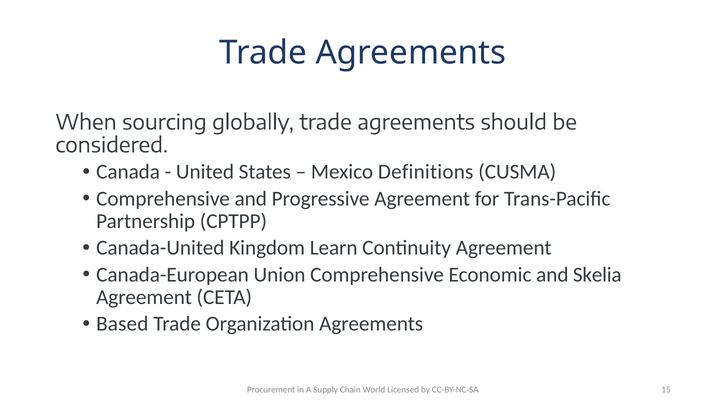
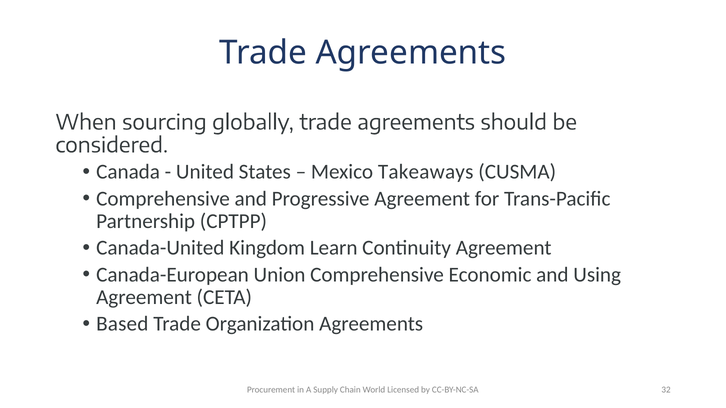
Definitions: Definitions -> Takeaways
Skelia: Skelia -> Using
15: 15 -> 32
